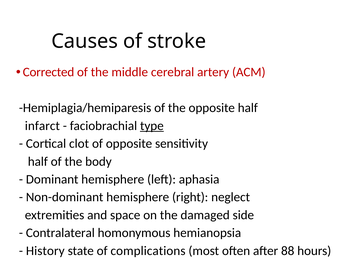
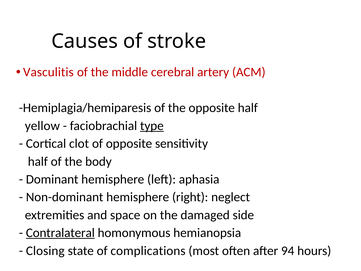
Corrected: Corrected -> Vasculitis
infarct: infarct -> yellow
Contralateral underline: none -> present
History: History -> Closing
88: 88 -> 94
